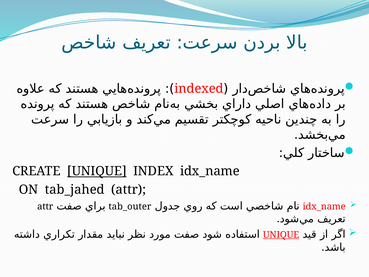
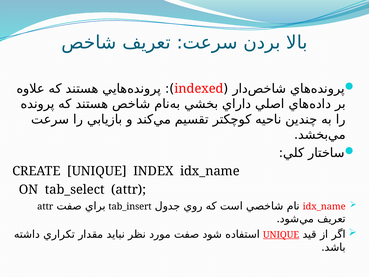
UNIQUE at (97, 171) underline: present -> none
tab_jahed: tab_jahed -> tab_select
tab_outer: tab_outer -> tab_insert
